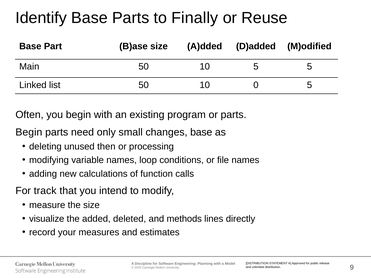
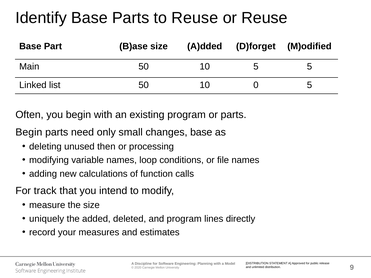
to Finally: Finally -> Reuse
D)added: D)added -> D)forget
visualize: visualize -> uniquely
and methods: methods -> program
